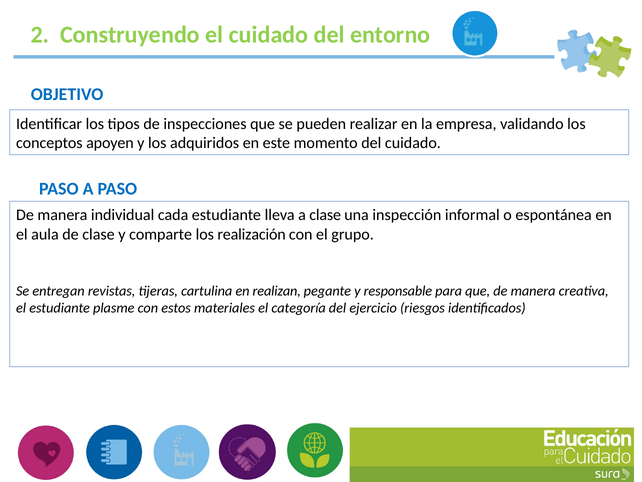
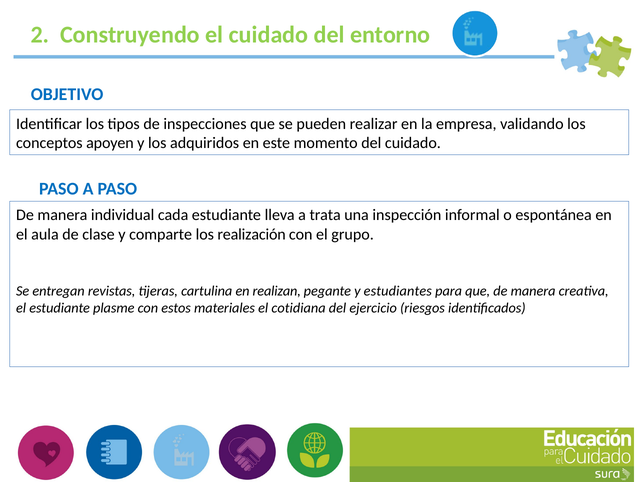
a clase: clase -> trata
responsable: responsable -> estudiantes
categoría: categoría -> cotidiana
